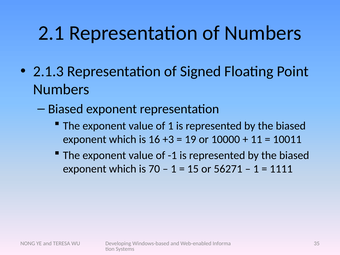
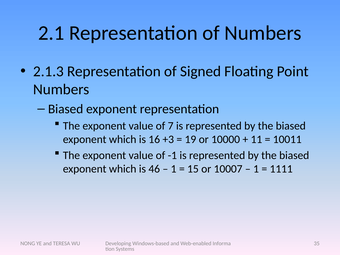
of 1: 1 -> 7
70: 70 -> 46
56271: 56271 -> 10007
